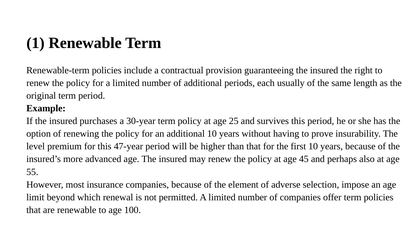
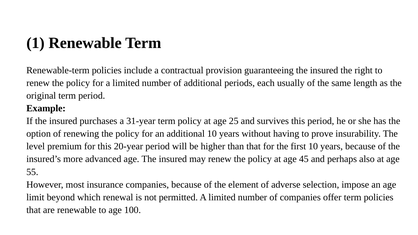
30-year: 30-year -> 31-year
47-year: 47-year -> 20-year
